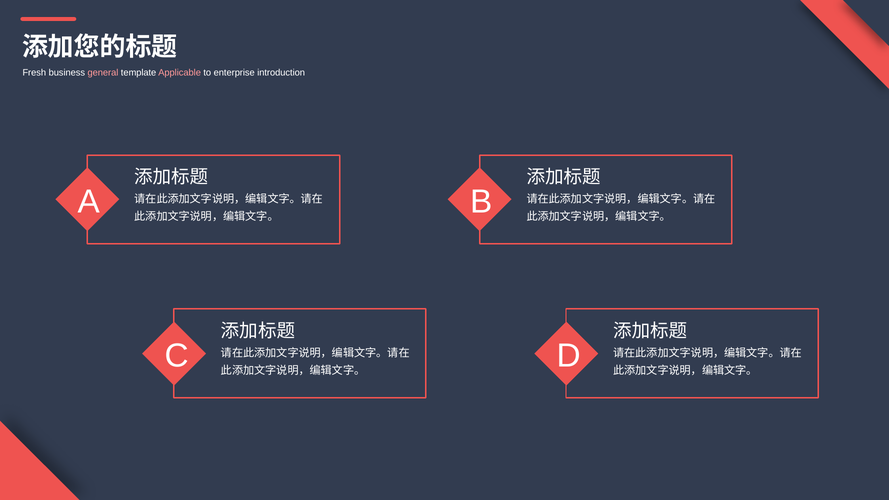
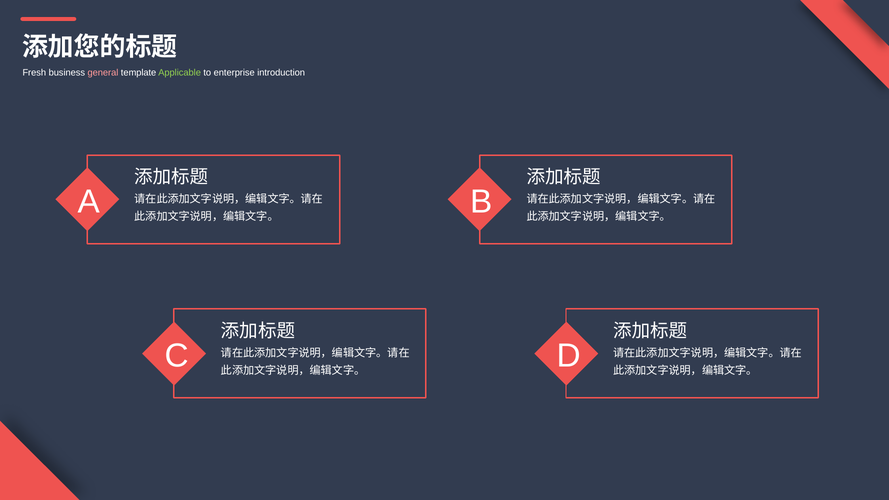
Applicable colour: pink -> light green
